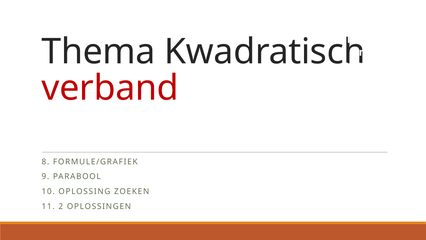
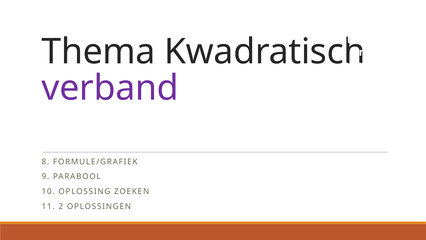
verband at (110, 88) colour: red -> purple
